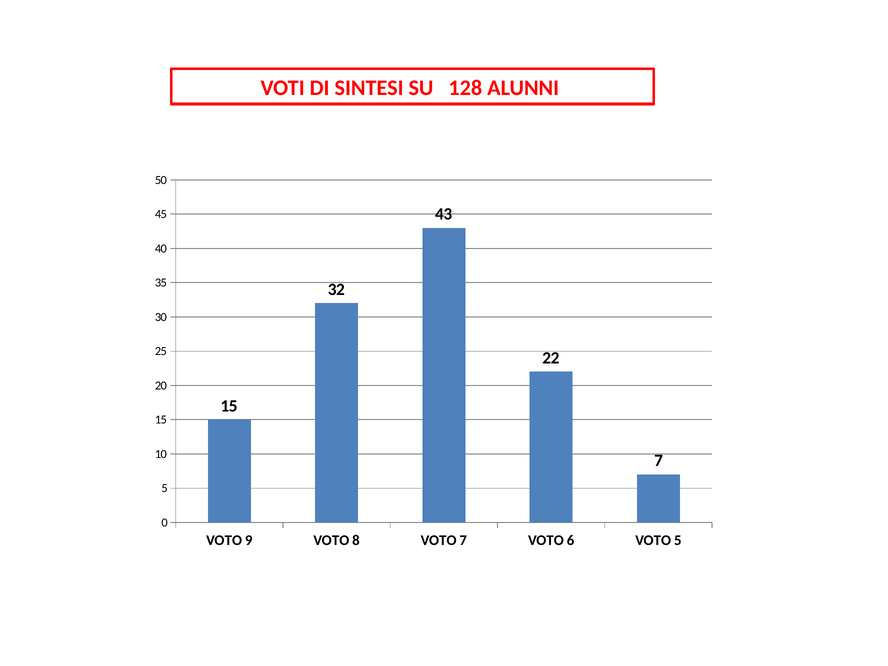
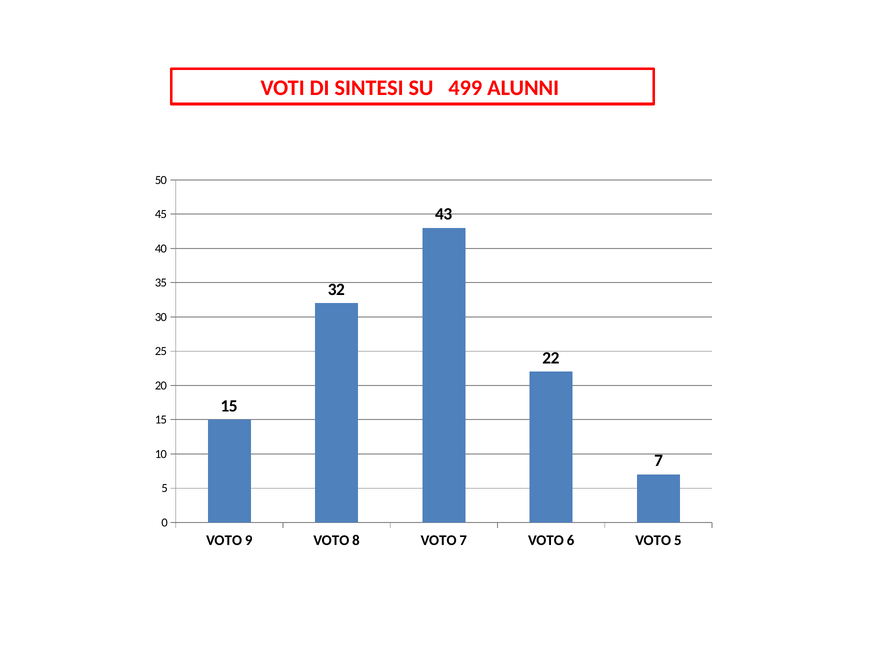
128: 128 -> 499
